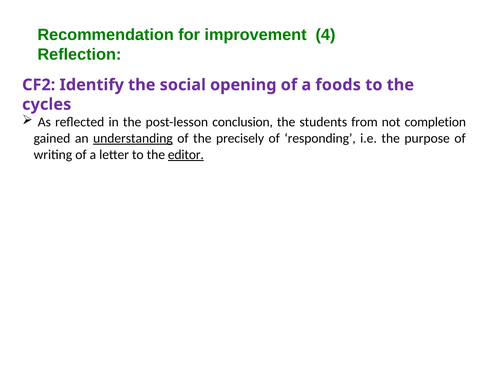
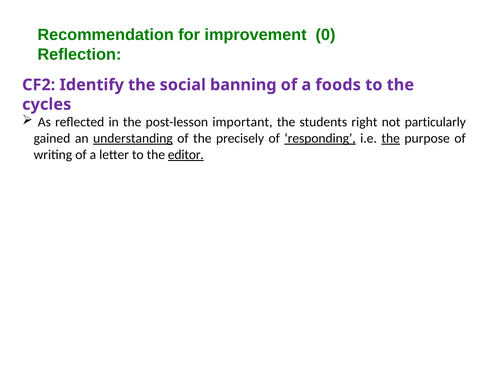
4: 4 -> 0
opening: opening -> banning
conclusion: conclusion -> important
from: from -> right
completion: completion -> particularly
responding underline: none -> present
the at (391, 138) underline: none -> present
